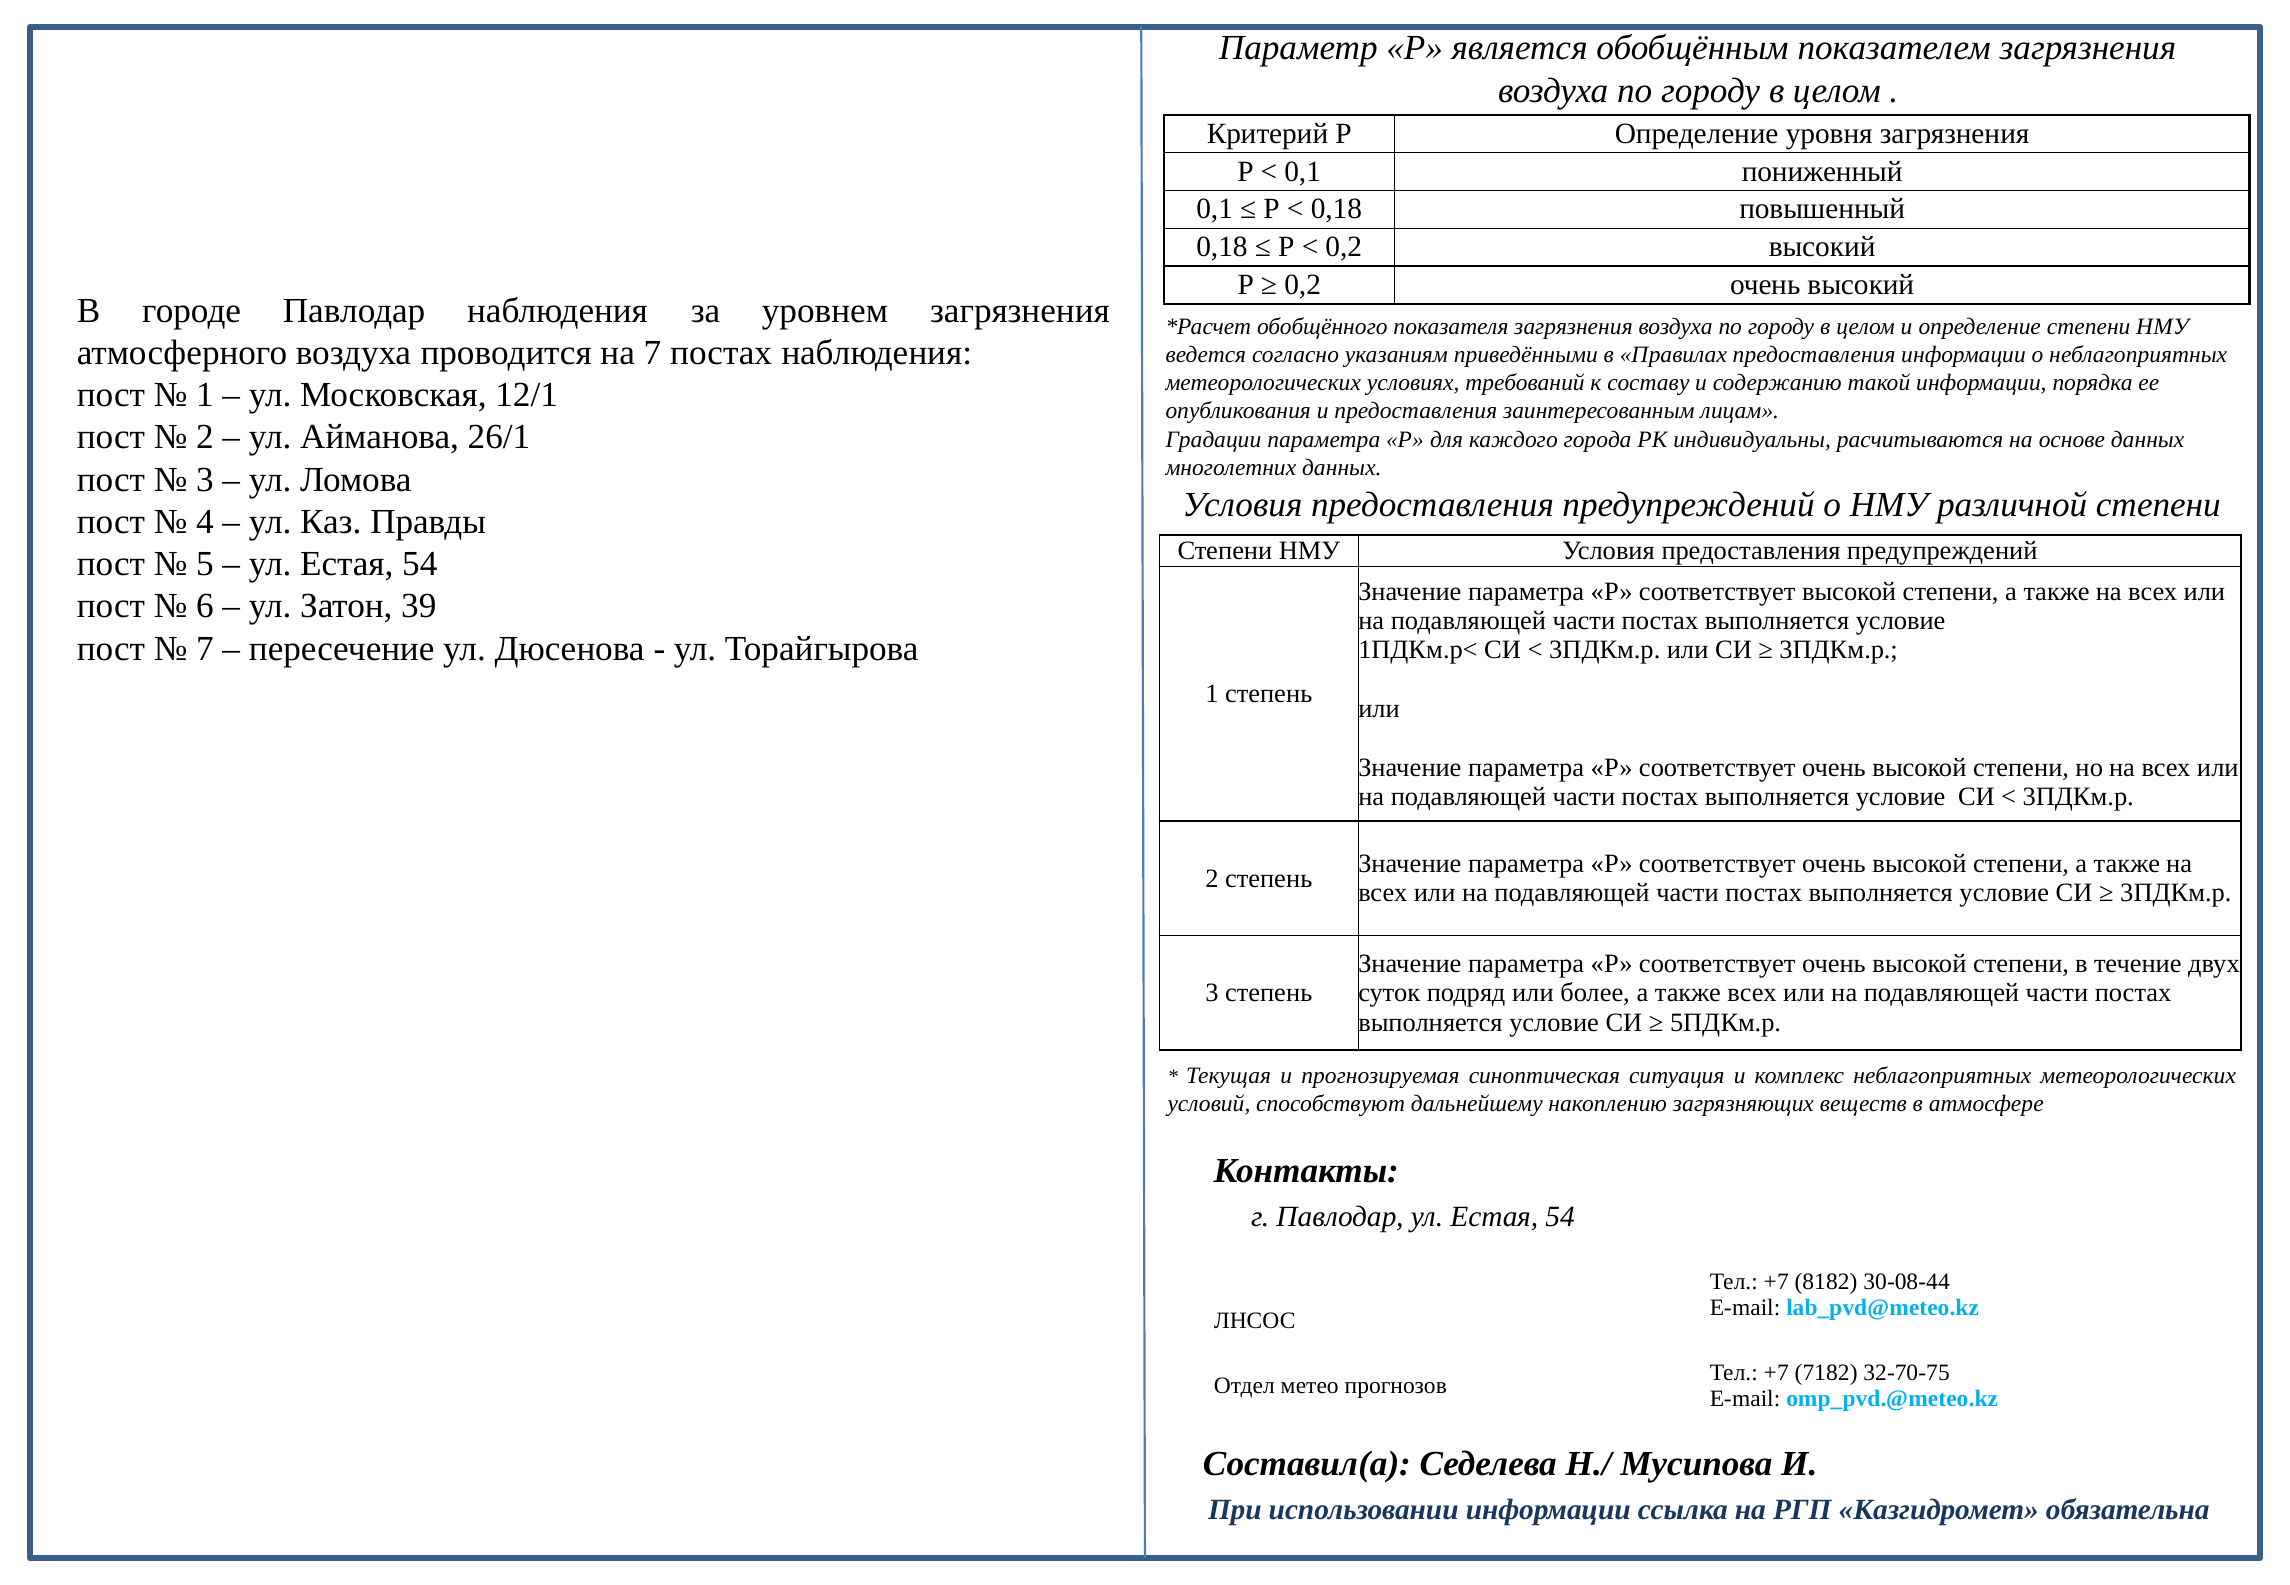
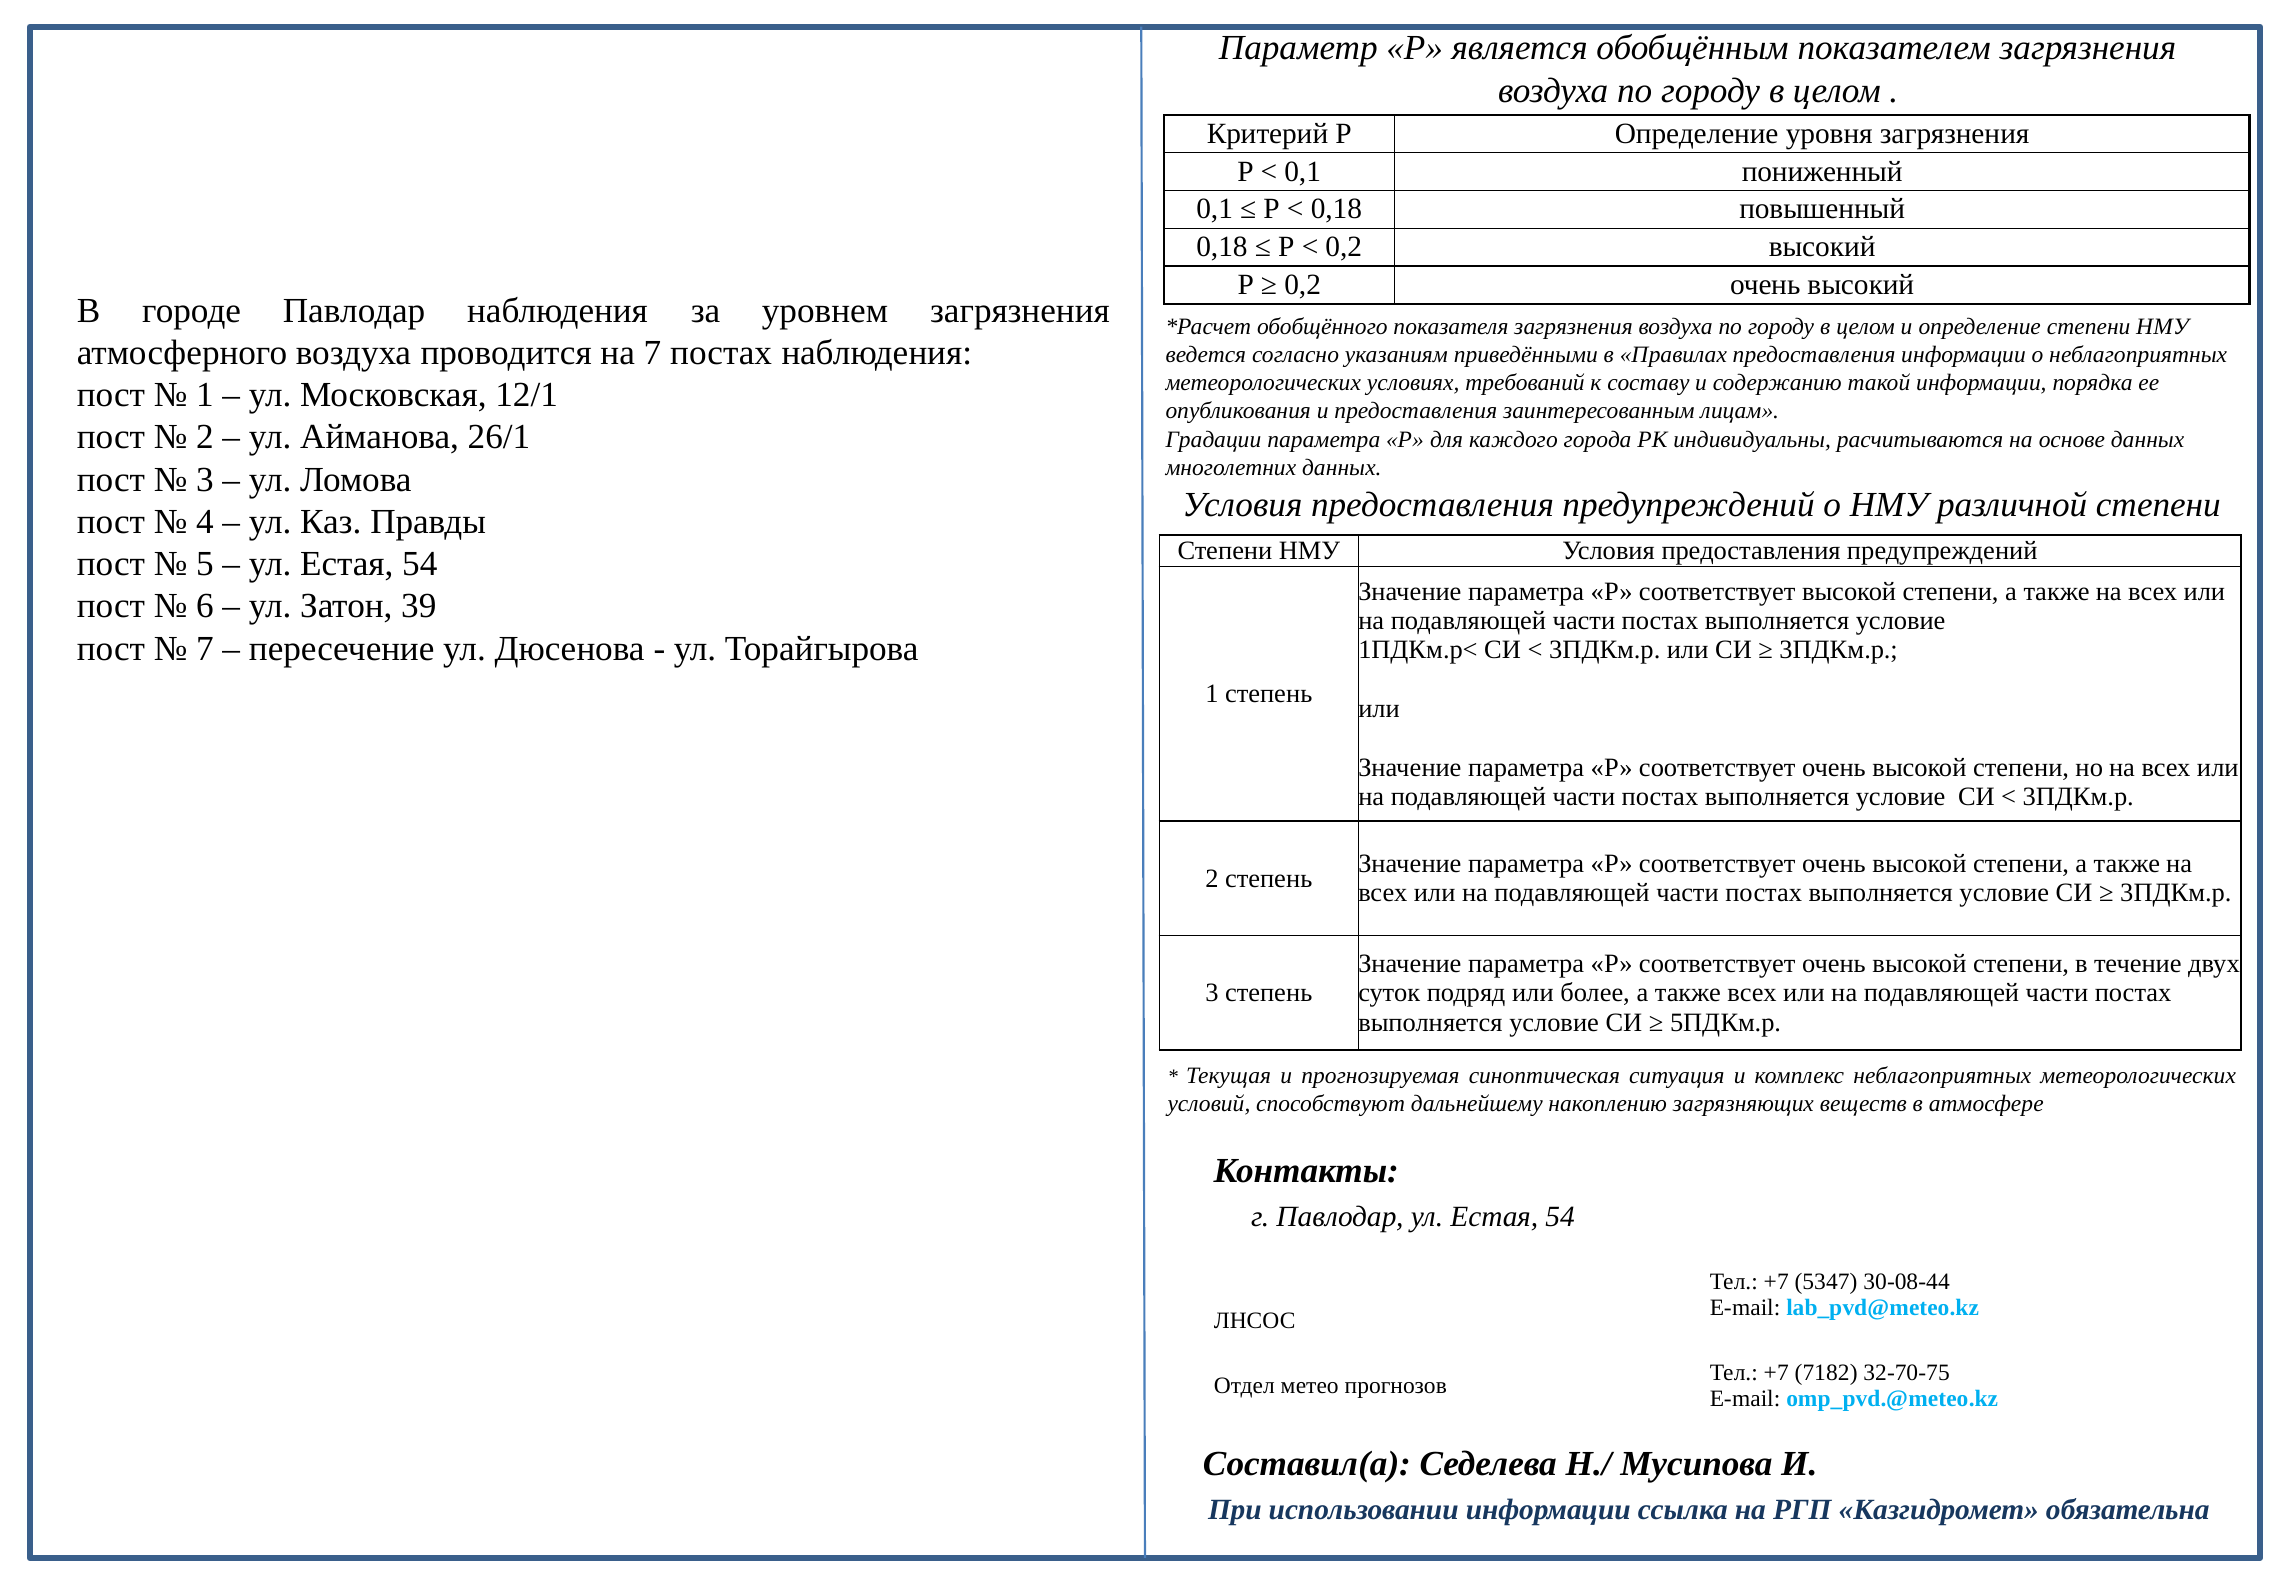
8182: 8182 -> 5347
